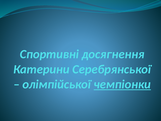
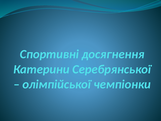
чемпіонки underline: present -> none
